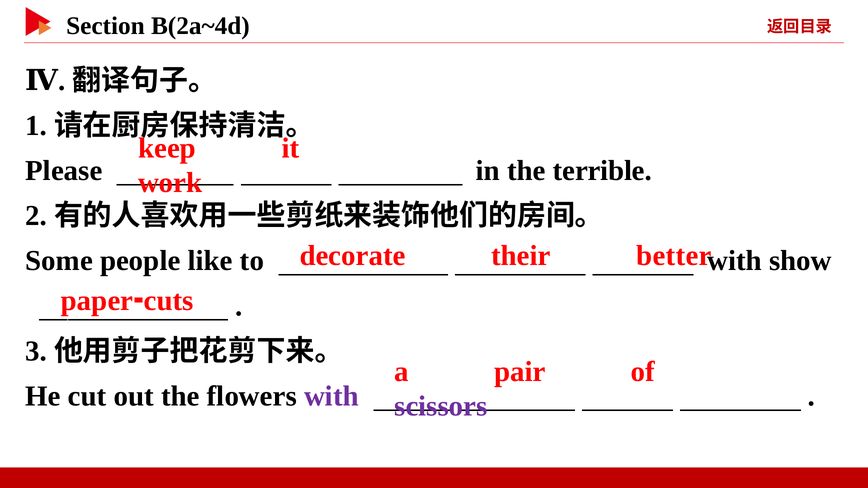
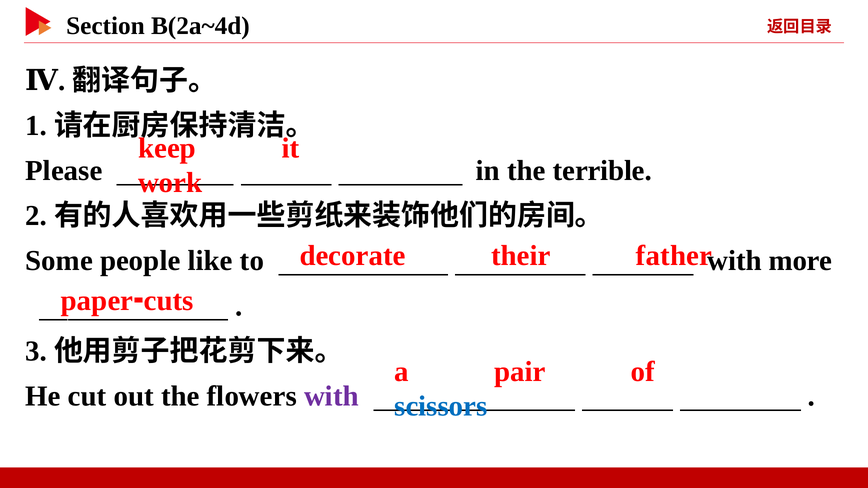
better: better -> father
show: show -> more
scissors colour: purple -> blue
